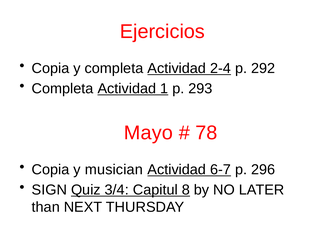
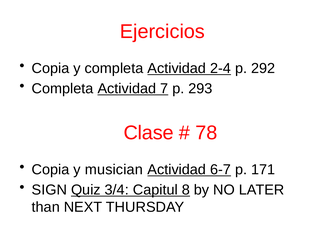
1: 1 -> 7
Mayo: Mayo -> Clase
296: 296 -> 171
